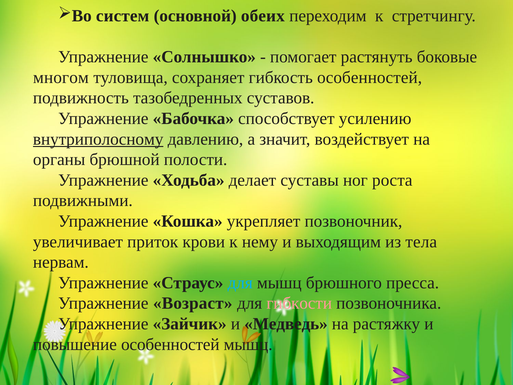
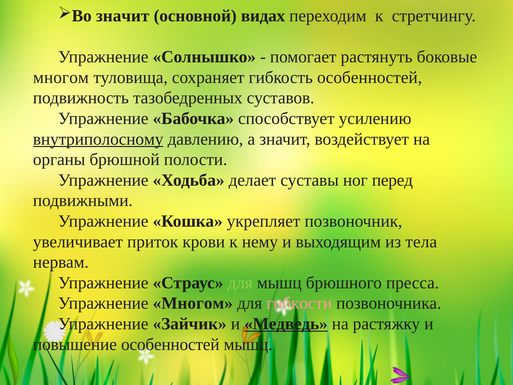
систем at (123, 16): систем -> значит
обеих: обеих -> видах
роста: роста -> перед
для at (240, 283) colour: light blue -> light green
Упражнение Возраст: Возраст -> Многом
Медведь underline: none -> present
